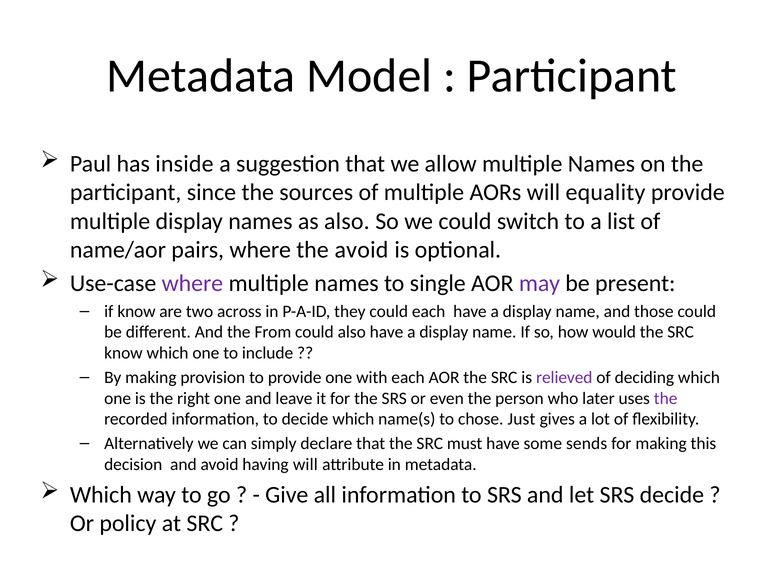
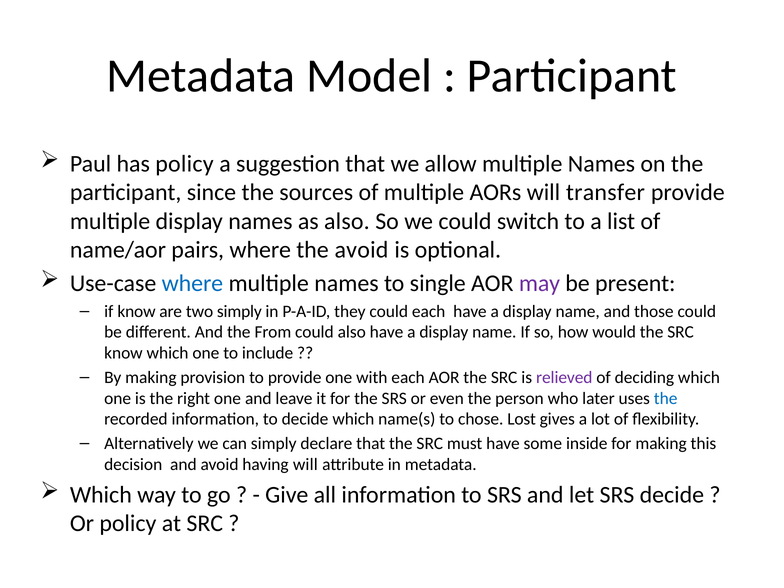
has inside: inside -> policy
equality: equality -> transfer
where at (192, 283) colour: purple -> blue
two across: across -> simply
the at (666, 398) colour: purple -> blue
Just: Just -> Lost
sends: sends -> inside
